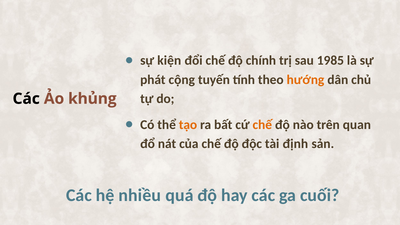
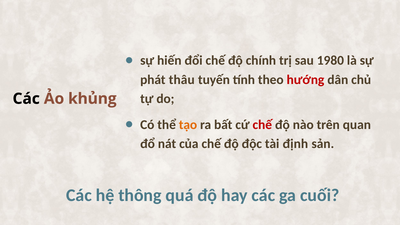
kiện: kiện -> hiến
1985: 1985 -> 1980
cộng: cộng -> thâu
hướng colour: orange -> red
chế at (262, 125) colour: orange -> red
nhiều: nhiều -> thông
